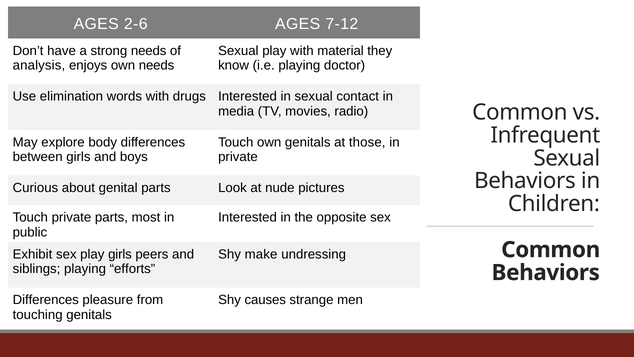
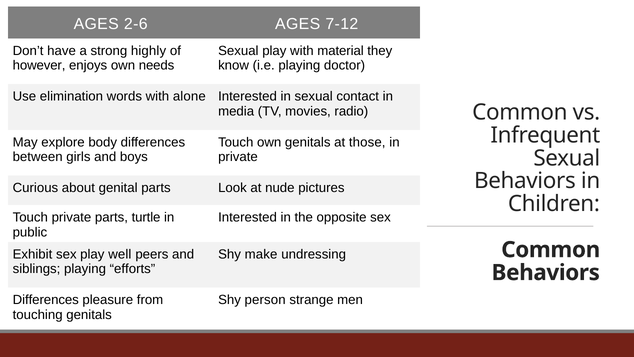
strong needs: needs -> highly
analysis: analysis -> however
drugs: drugs -> alone
most: most -> turtle
play girls: girls -> well
causes: causes -> person
